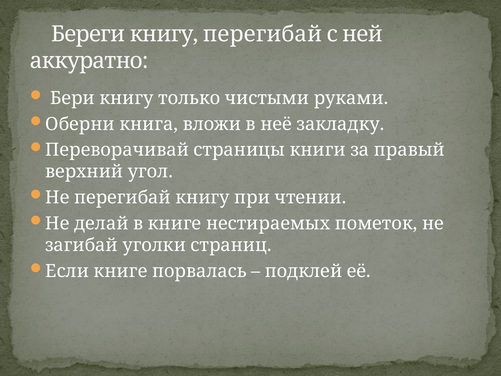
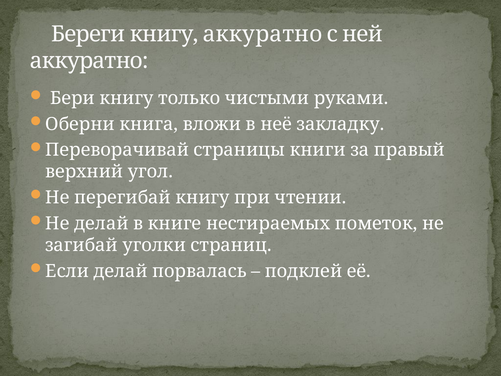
книгу перегибай: перегибай -> аккуратно
Если книге: книге -> делай
